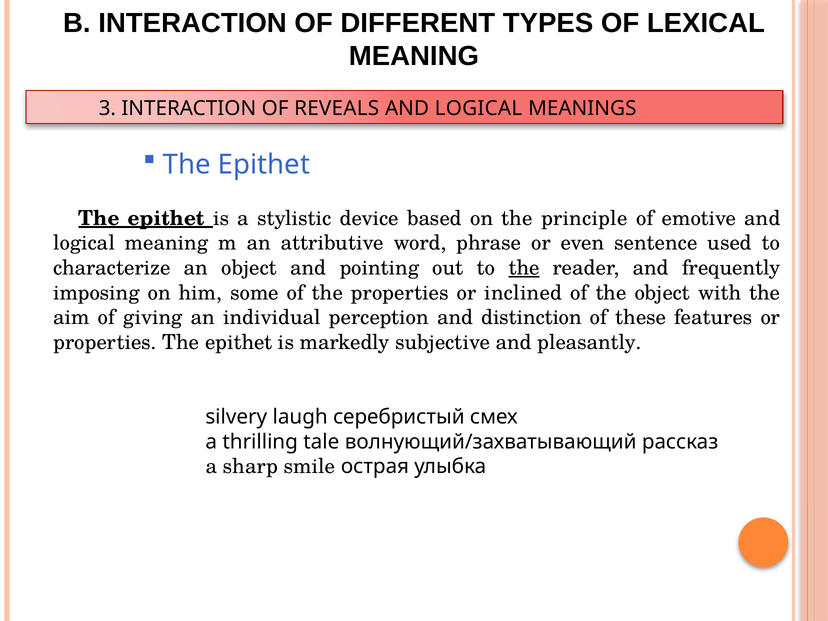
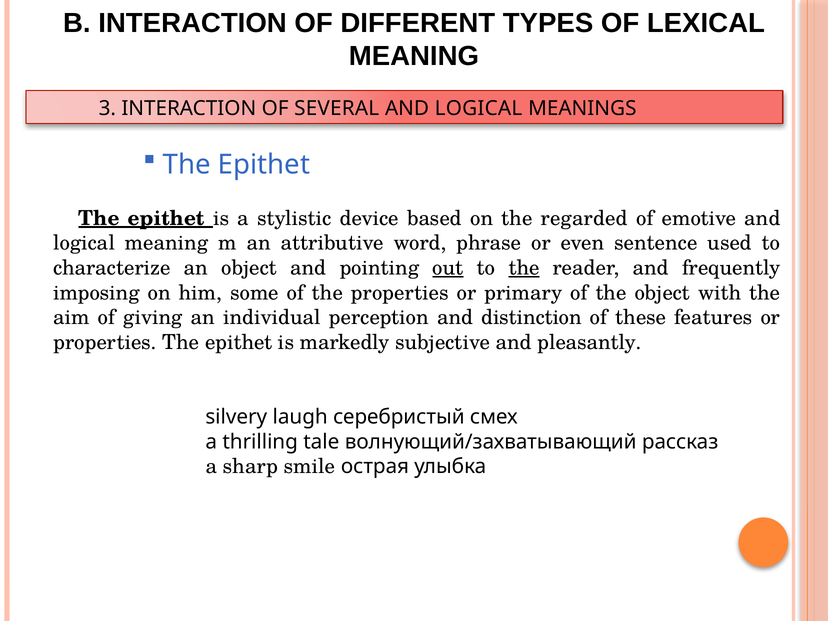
REVEALS: REVEALS -> SEVERAL
principle: principle -> regarded
out underline: none -> present
inclined: inclined -> primary
